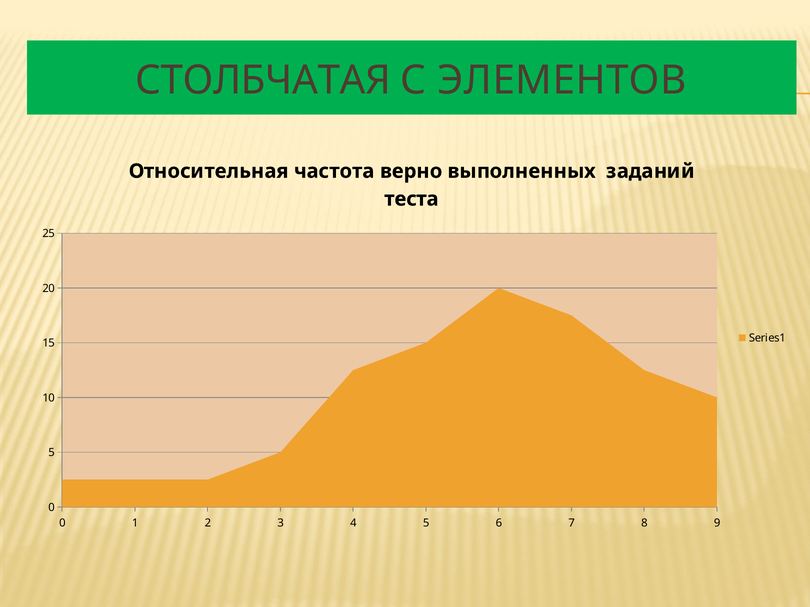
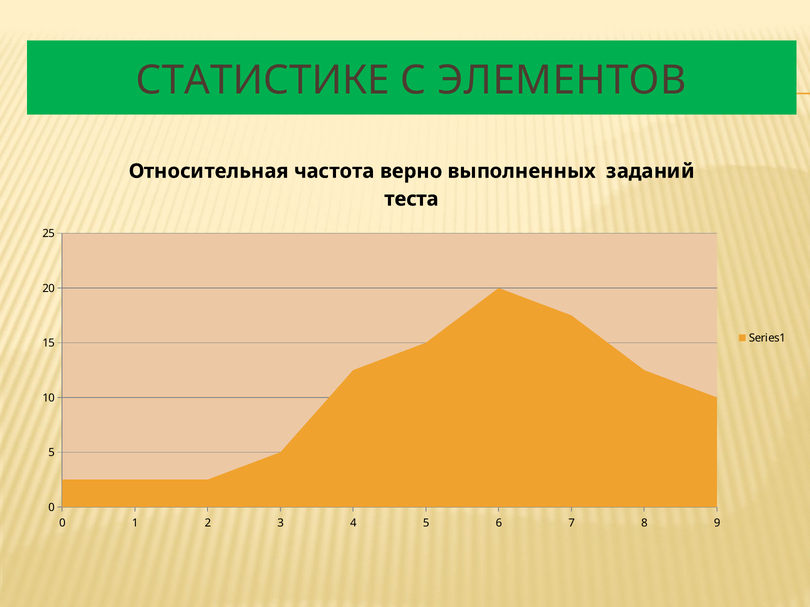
СТОЛБЧАТАЯ: СТОЛБЧАТАЯ -> СТАТИСТИКЕ
